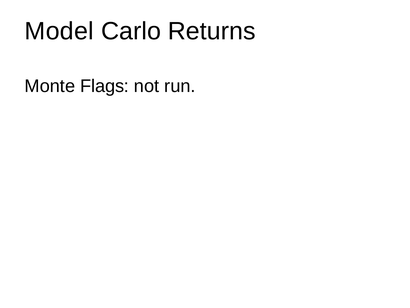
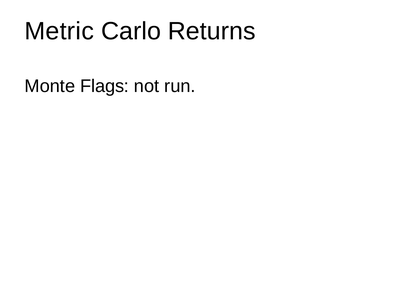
Model: Model -> Metric
